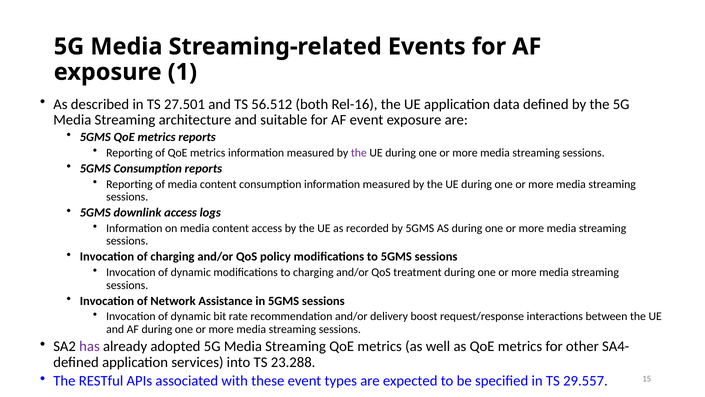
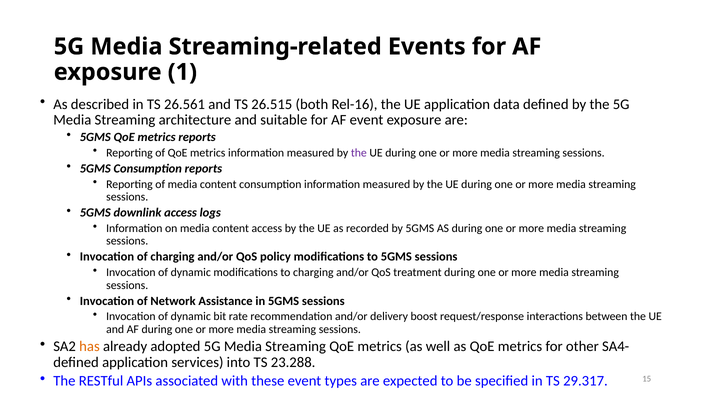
27.501: 27.501 -> 26.561
56.512: 56.512 -> 26.515
has colour: purple -> orange
29.557: 29.557 -> 29.317
